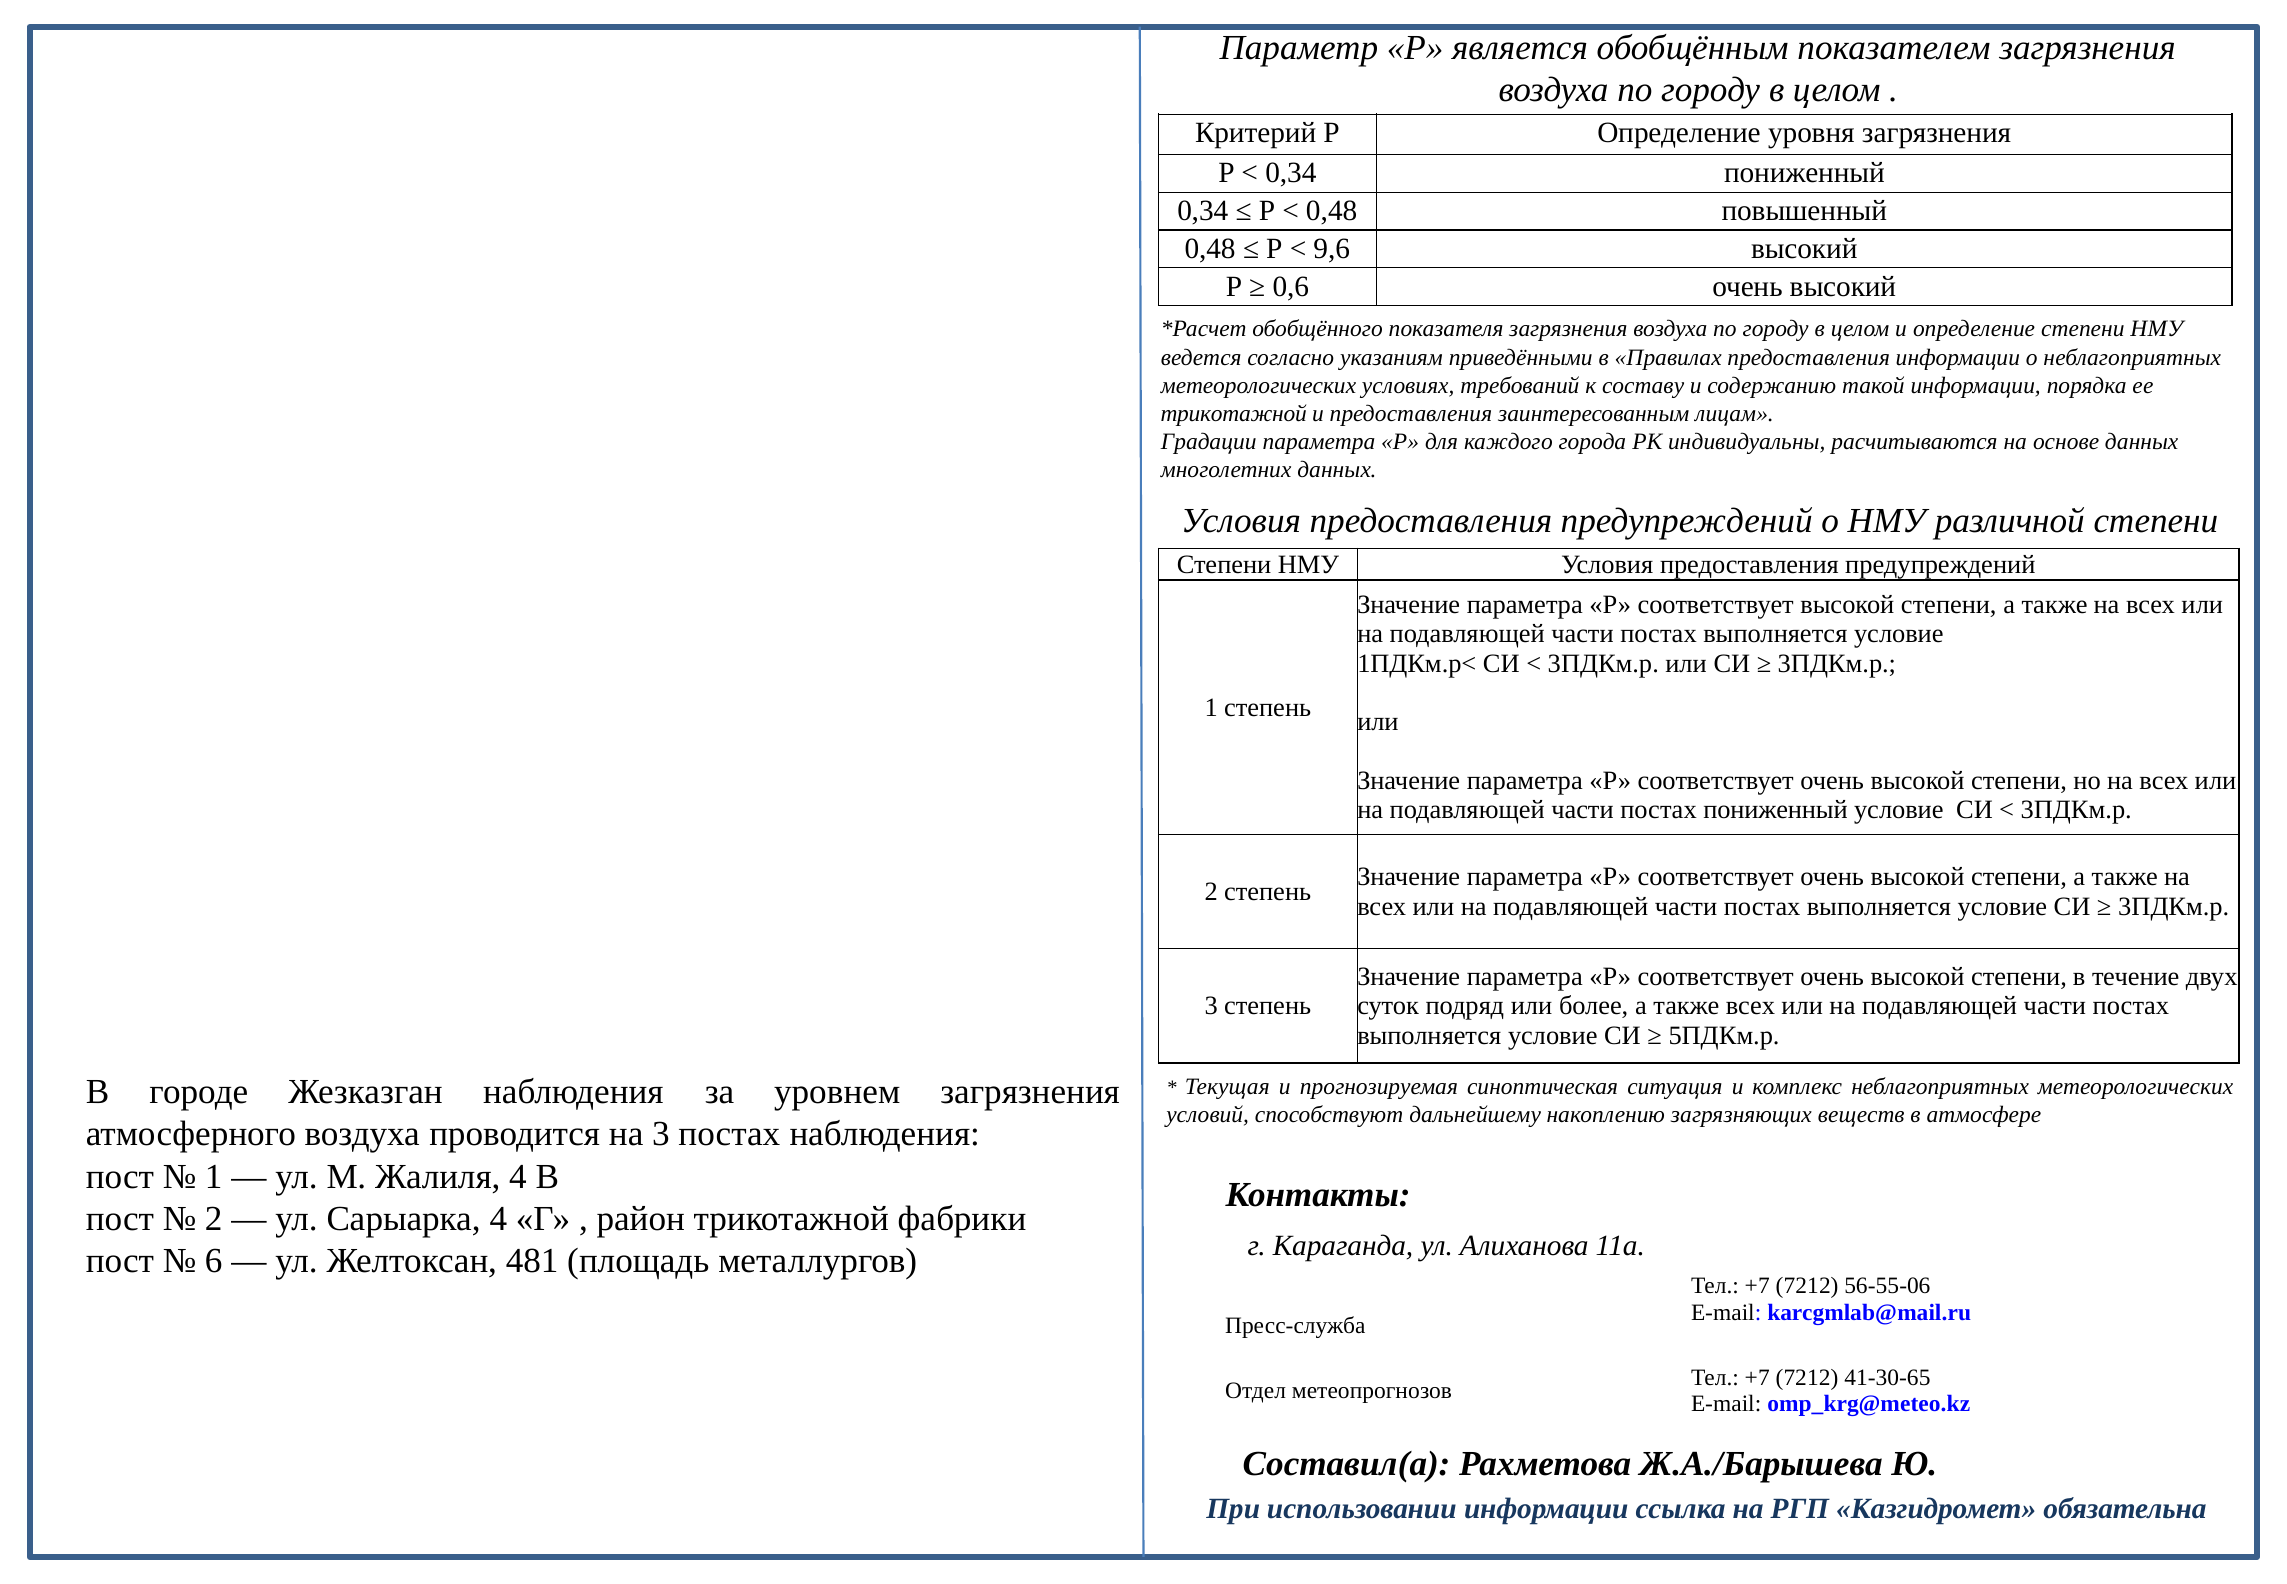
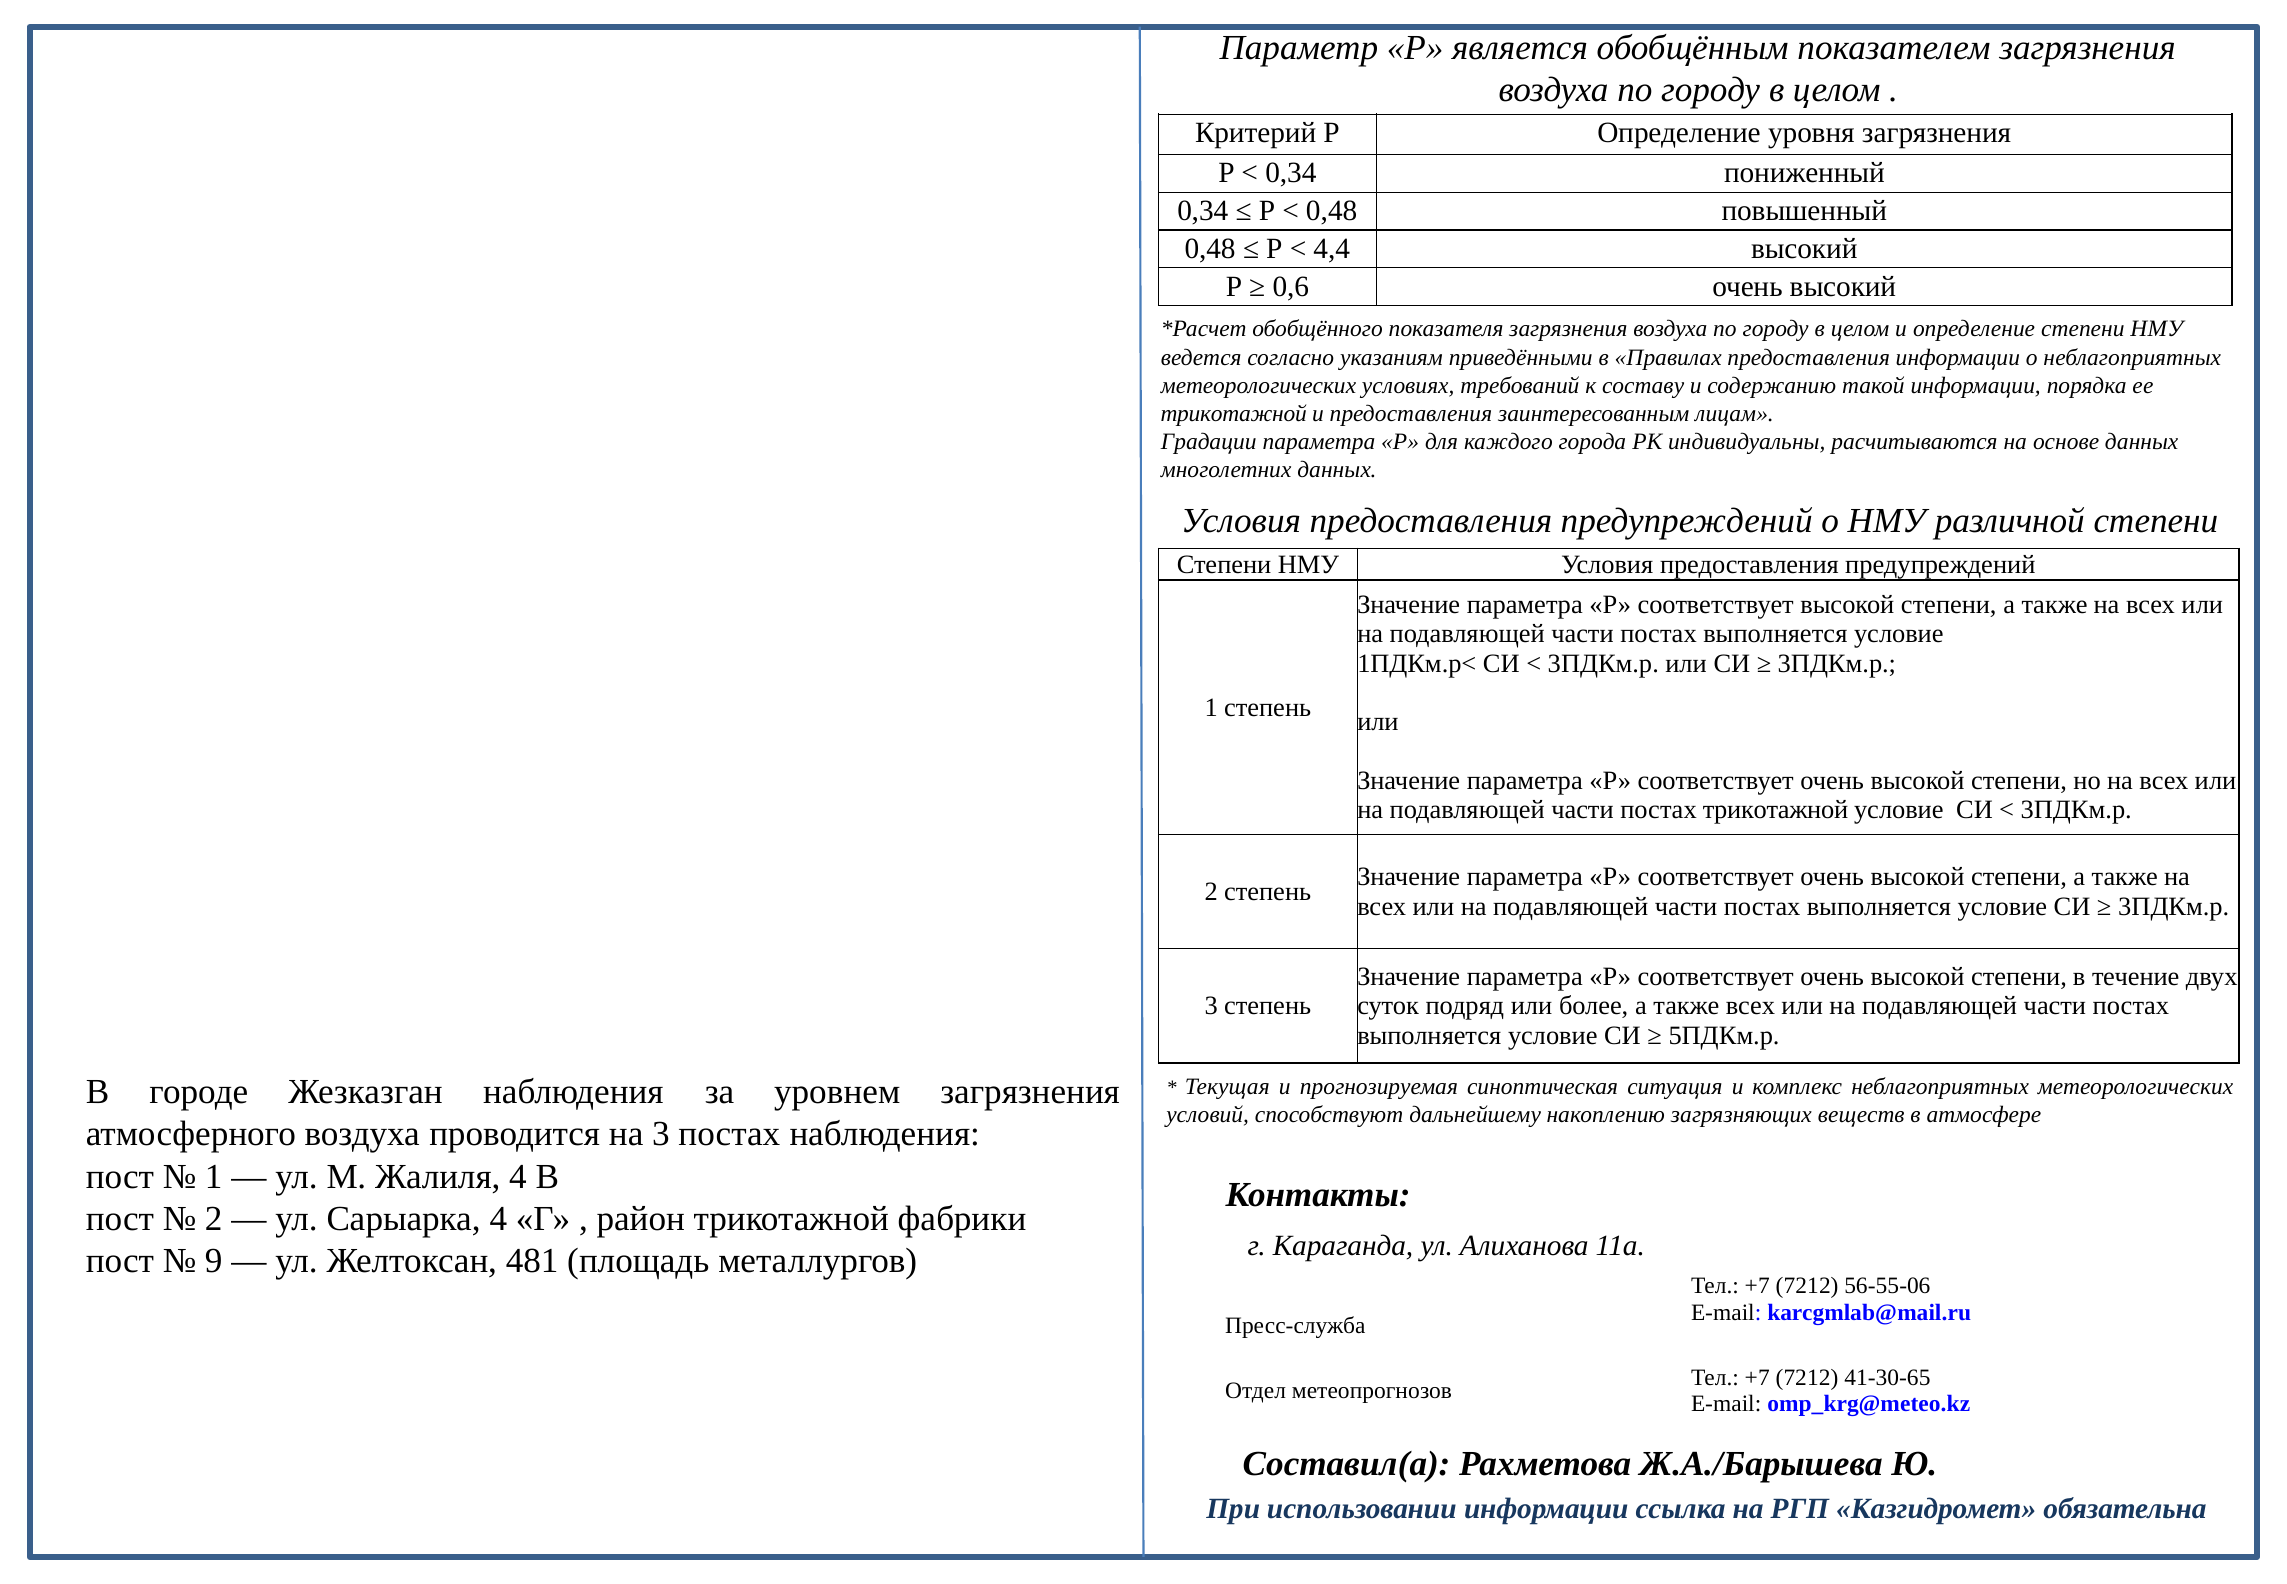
9,6: 9,6 -> 4,4
постах пониженный: пониженный -> трикотажной
6: 6 -> 9
